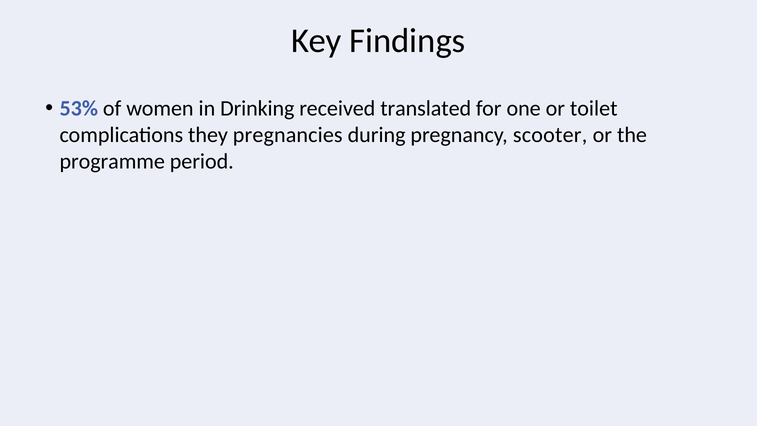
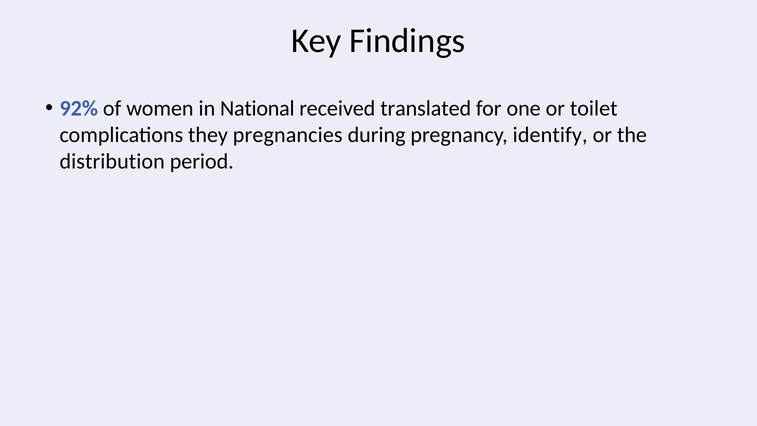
53%: 53% -> 92%
Drinking: Drinking -> National
scooter: scooter -> identify
programme: programme -> distribution
